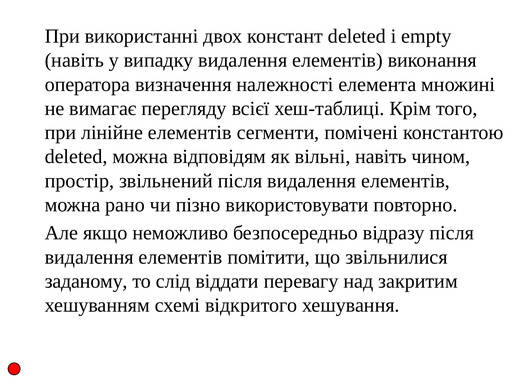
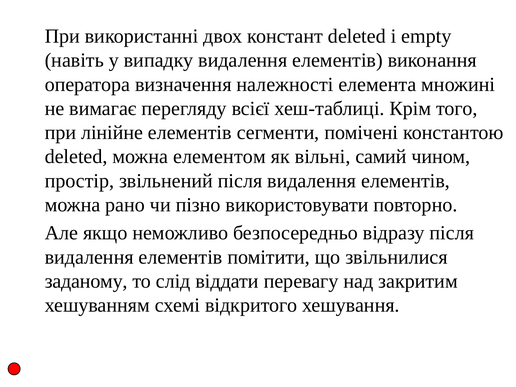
відповідям: відповідям -> елементом
вільні навіть: навіть -> самий
